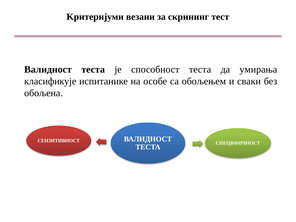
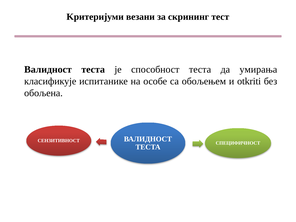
сваки: сваки -> otkriti
